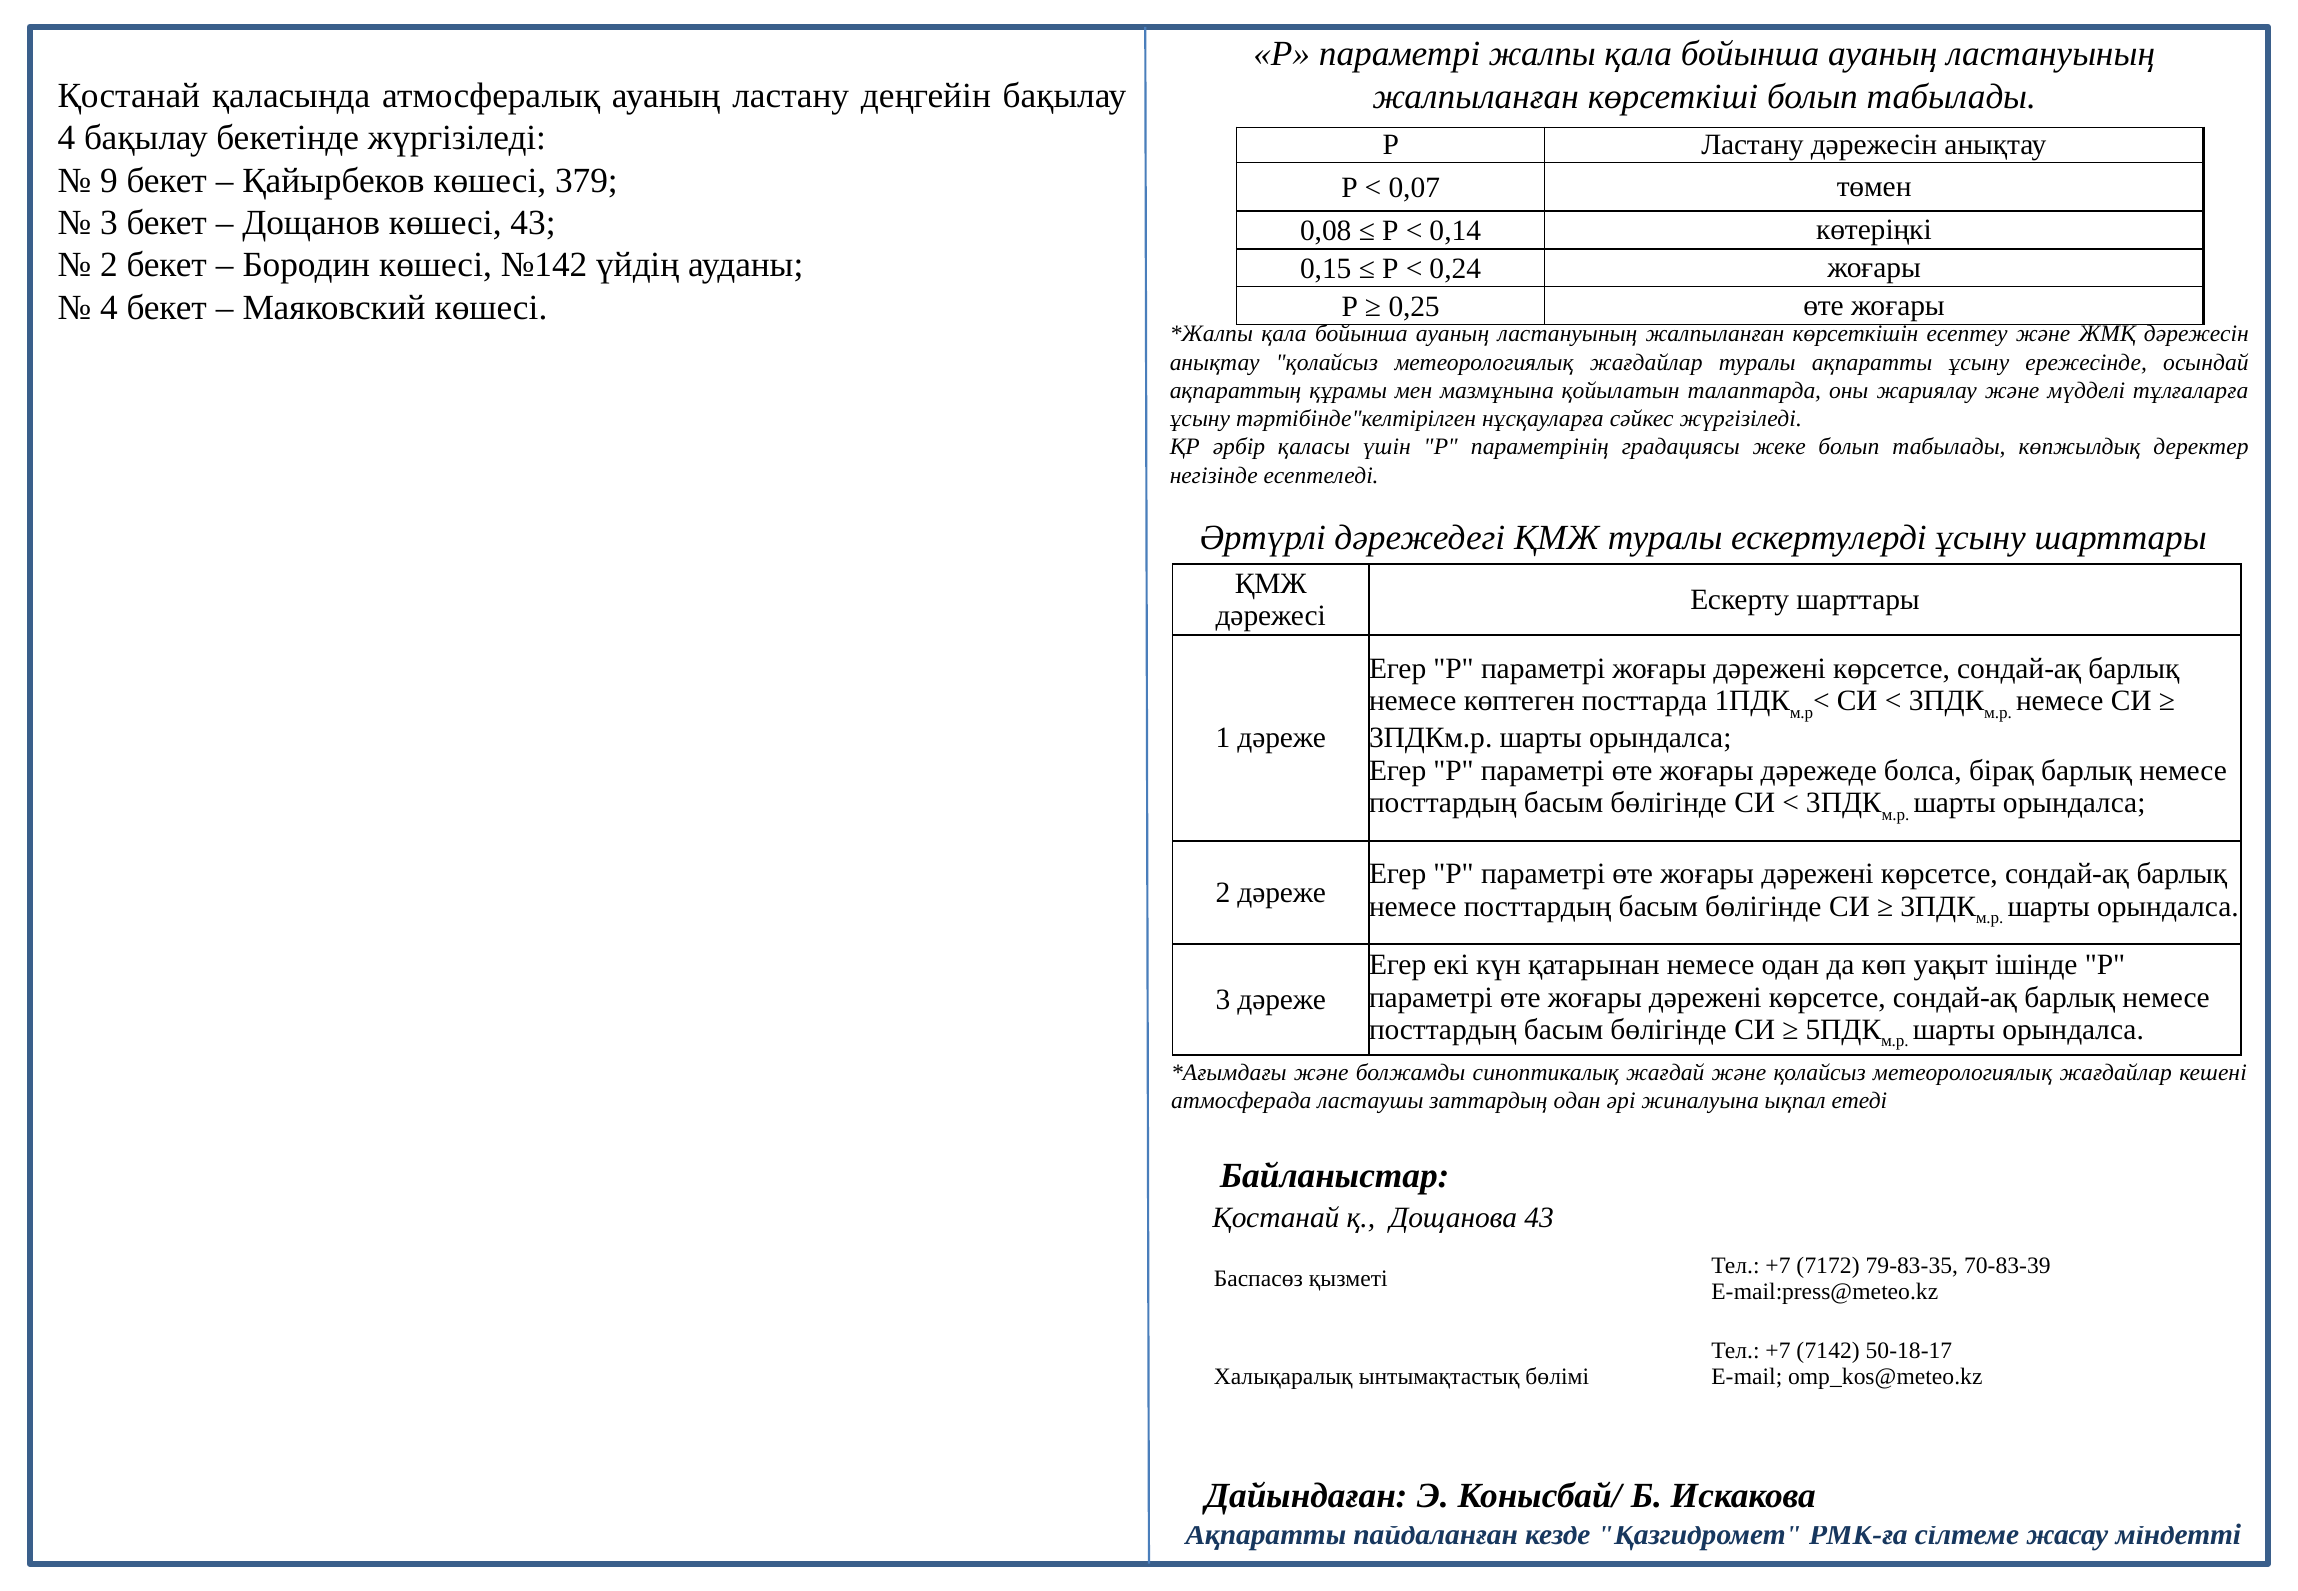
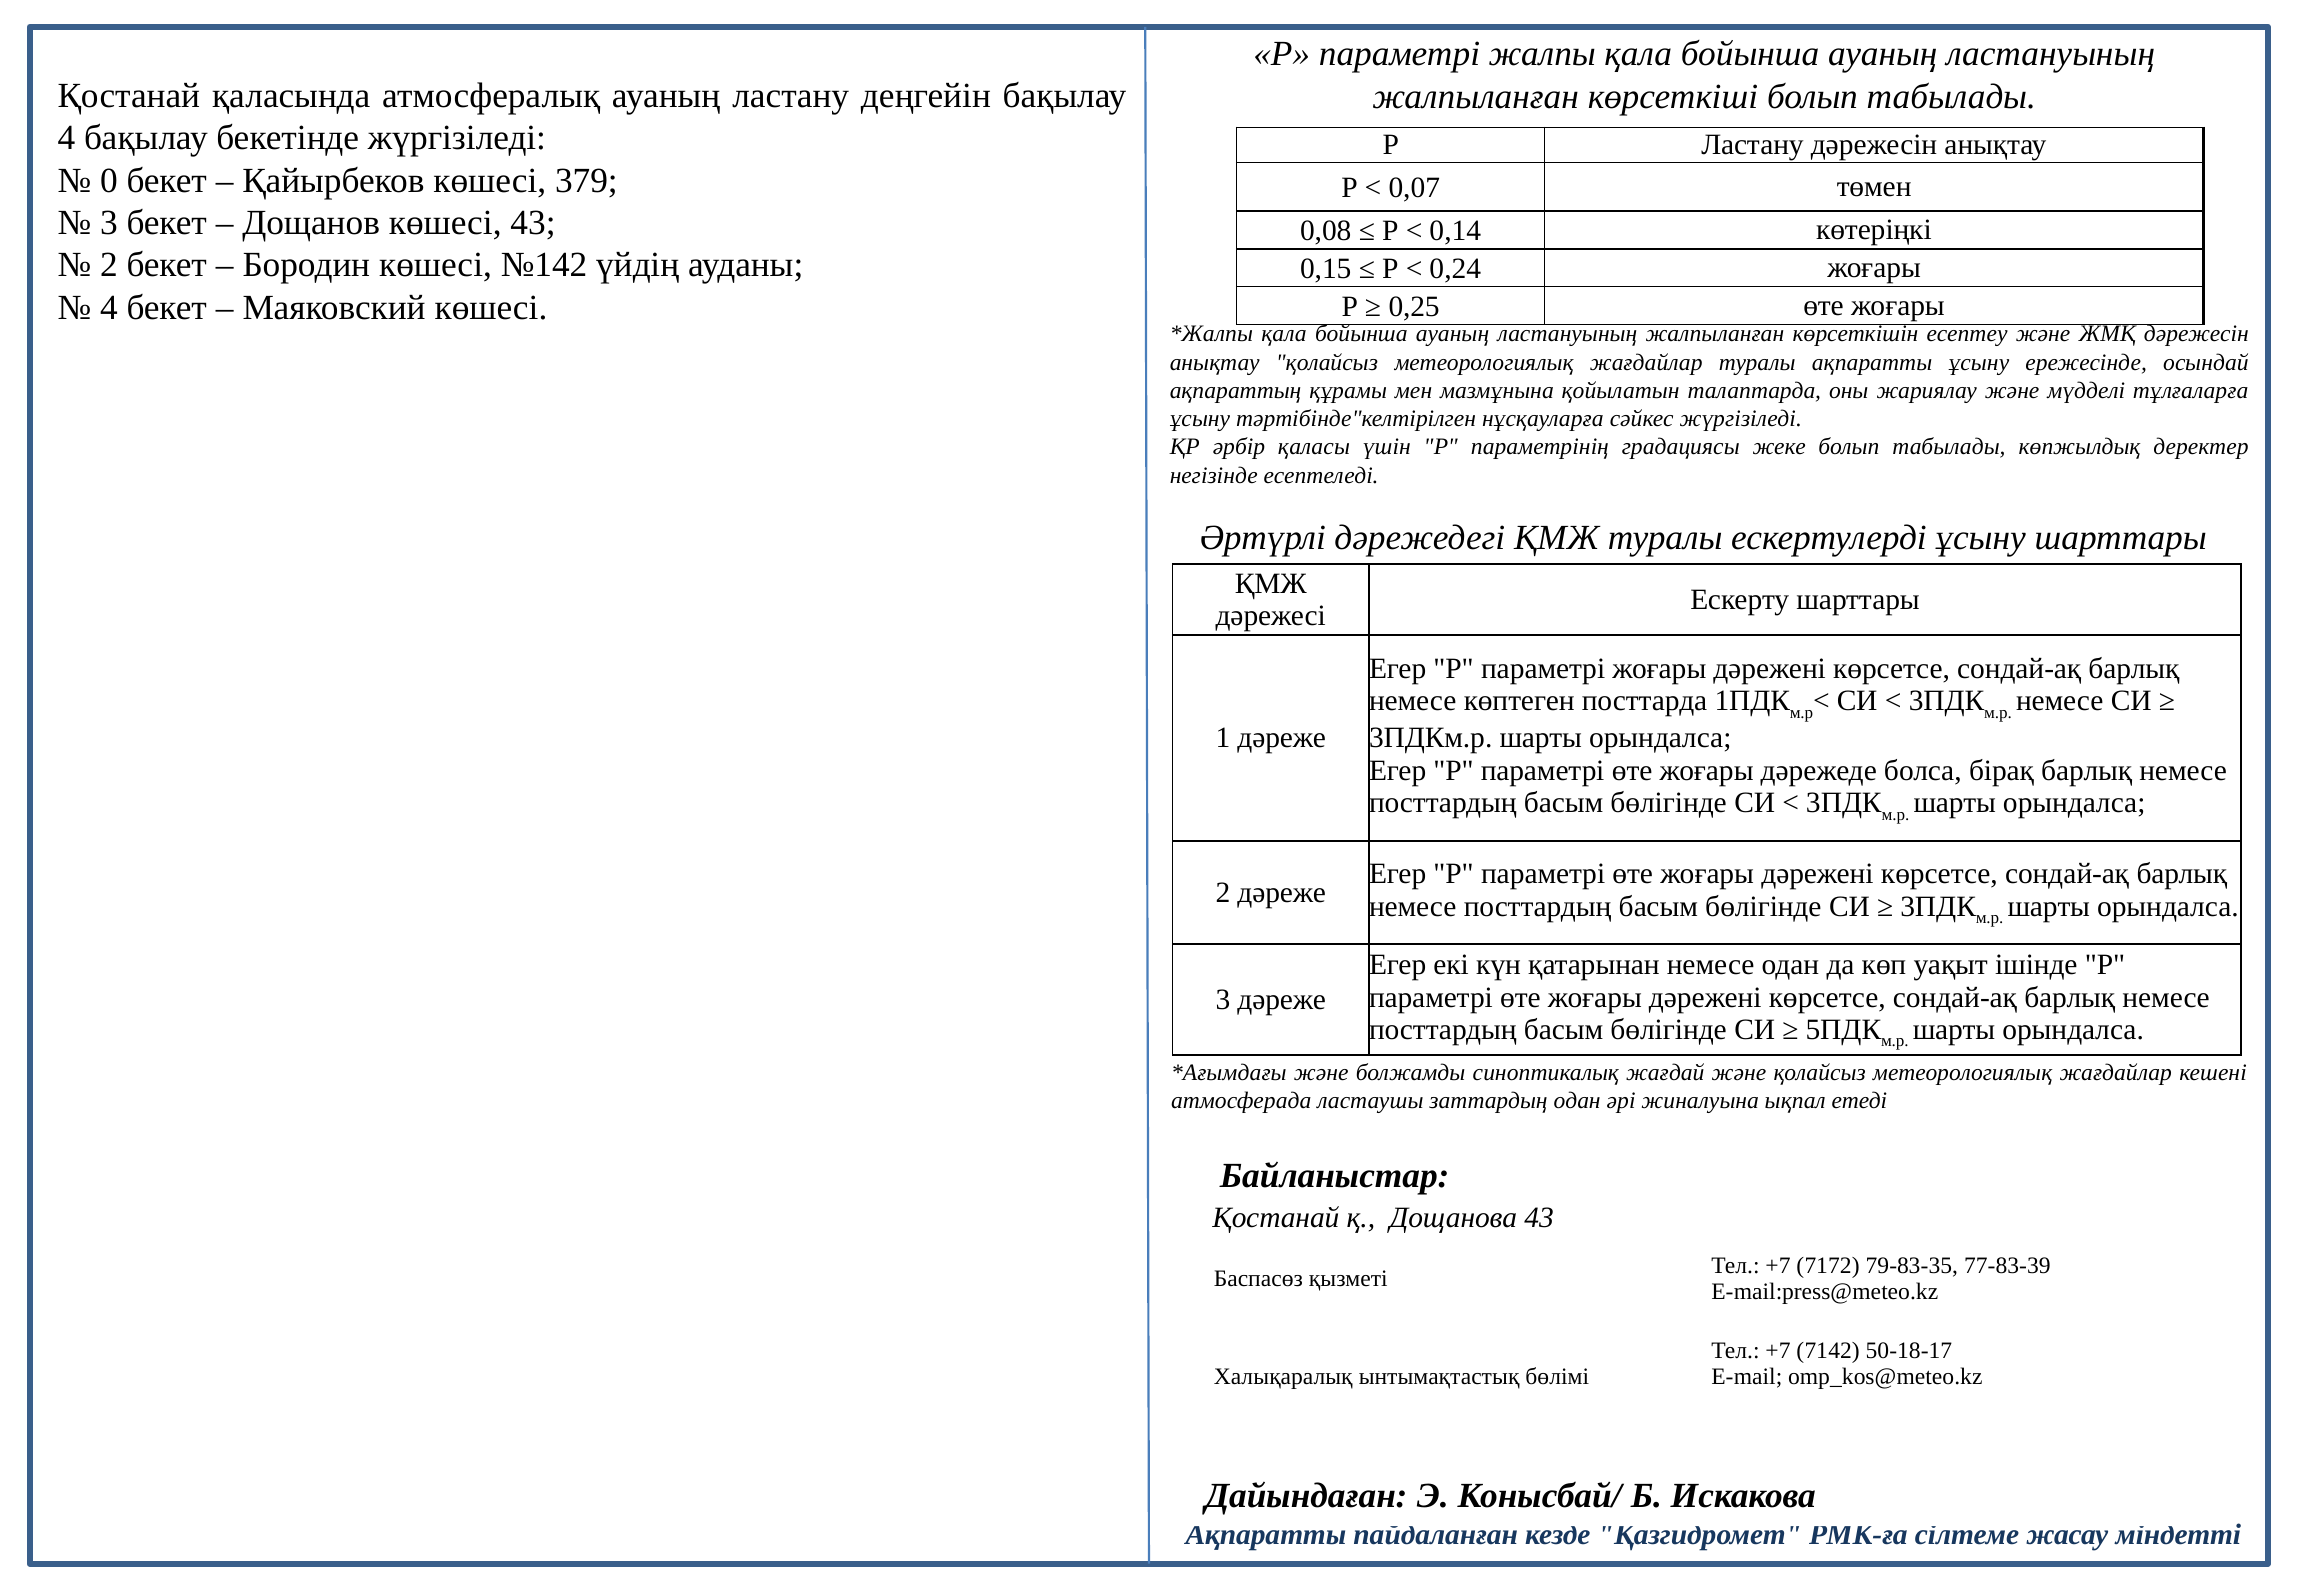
9: 9 -> 0
70-83-39: 70-83-39 -> 77-83-39
